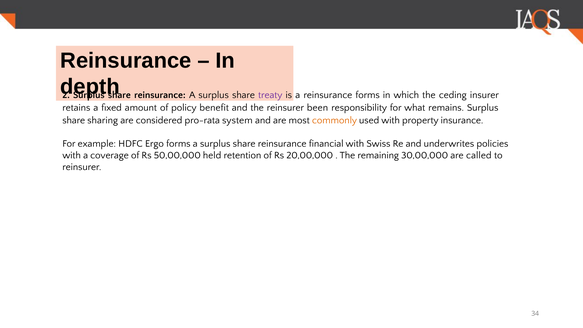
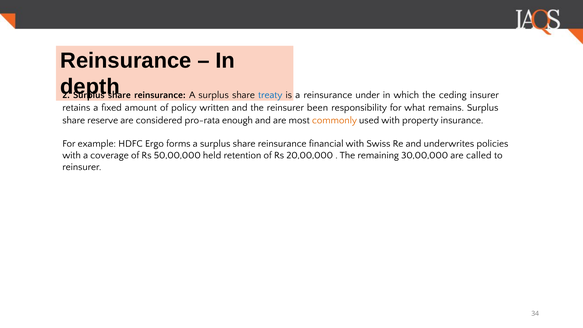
treaty colour: purple -> blue
reinsurance forms: forms -> under
benefit: benefit -> written
sharing: sharing -> reserve
system: system -> enough
